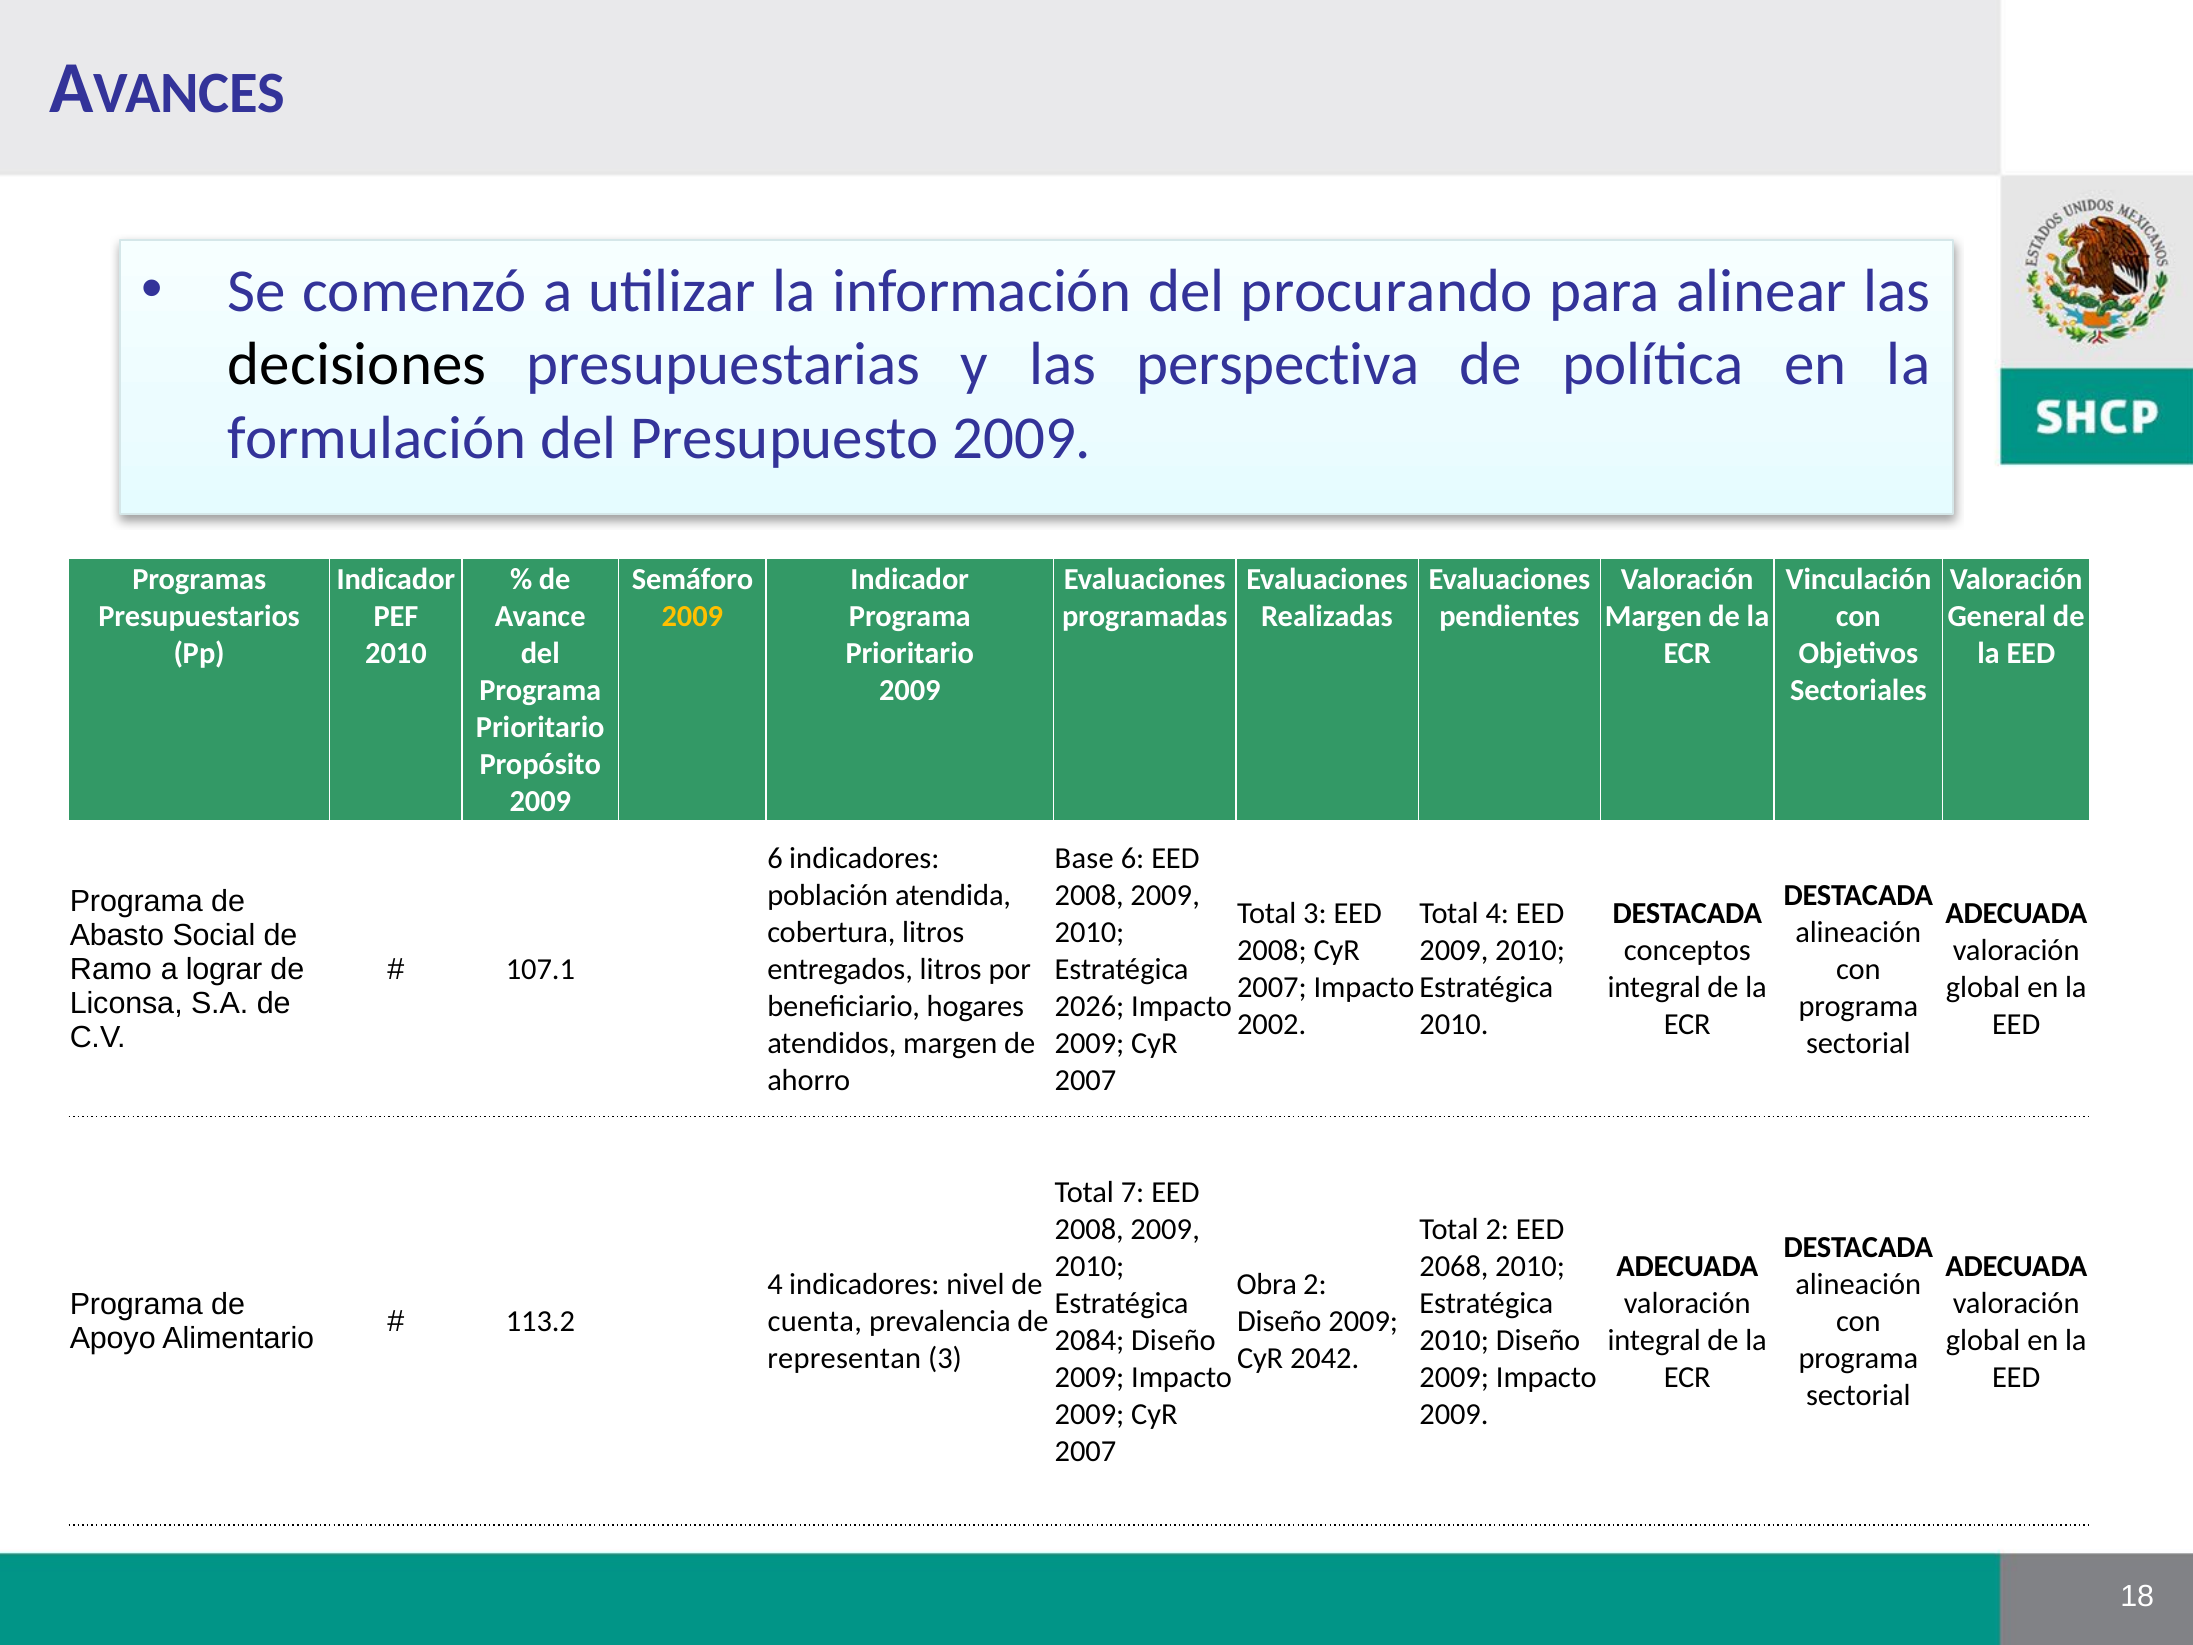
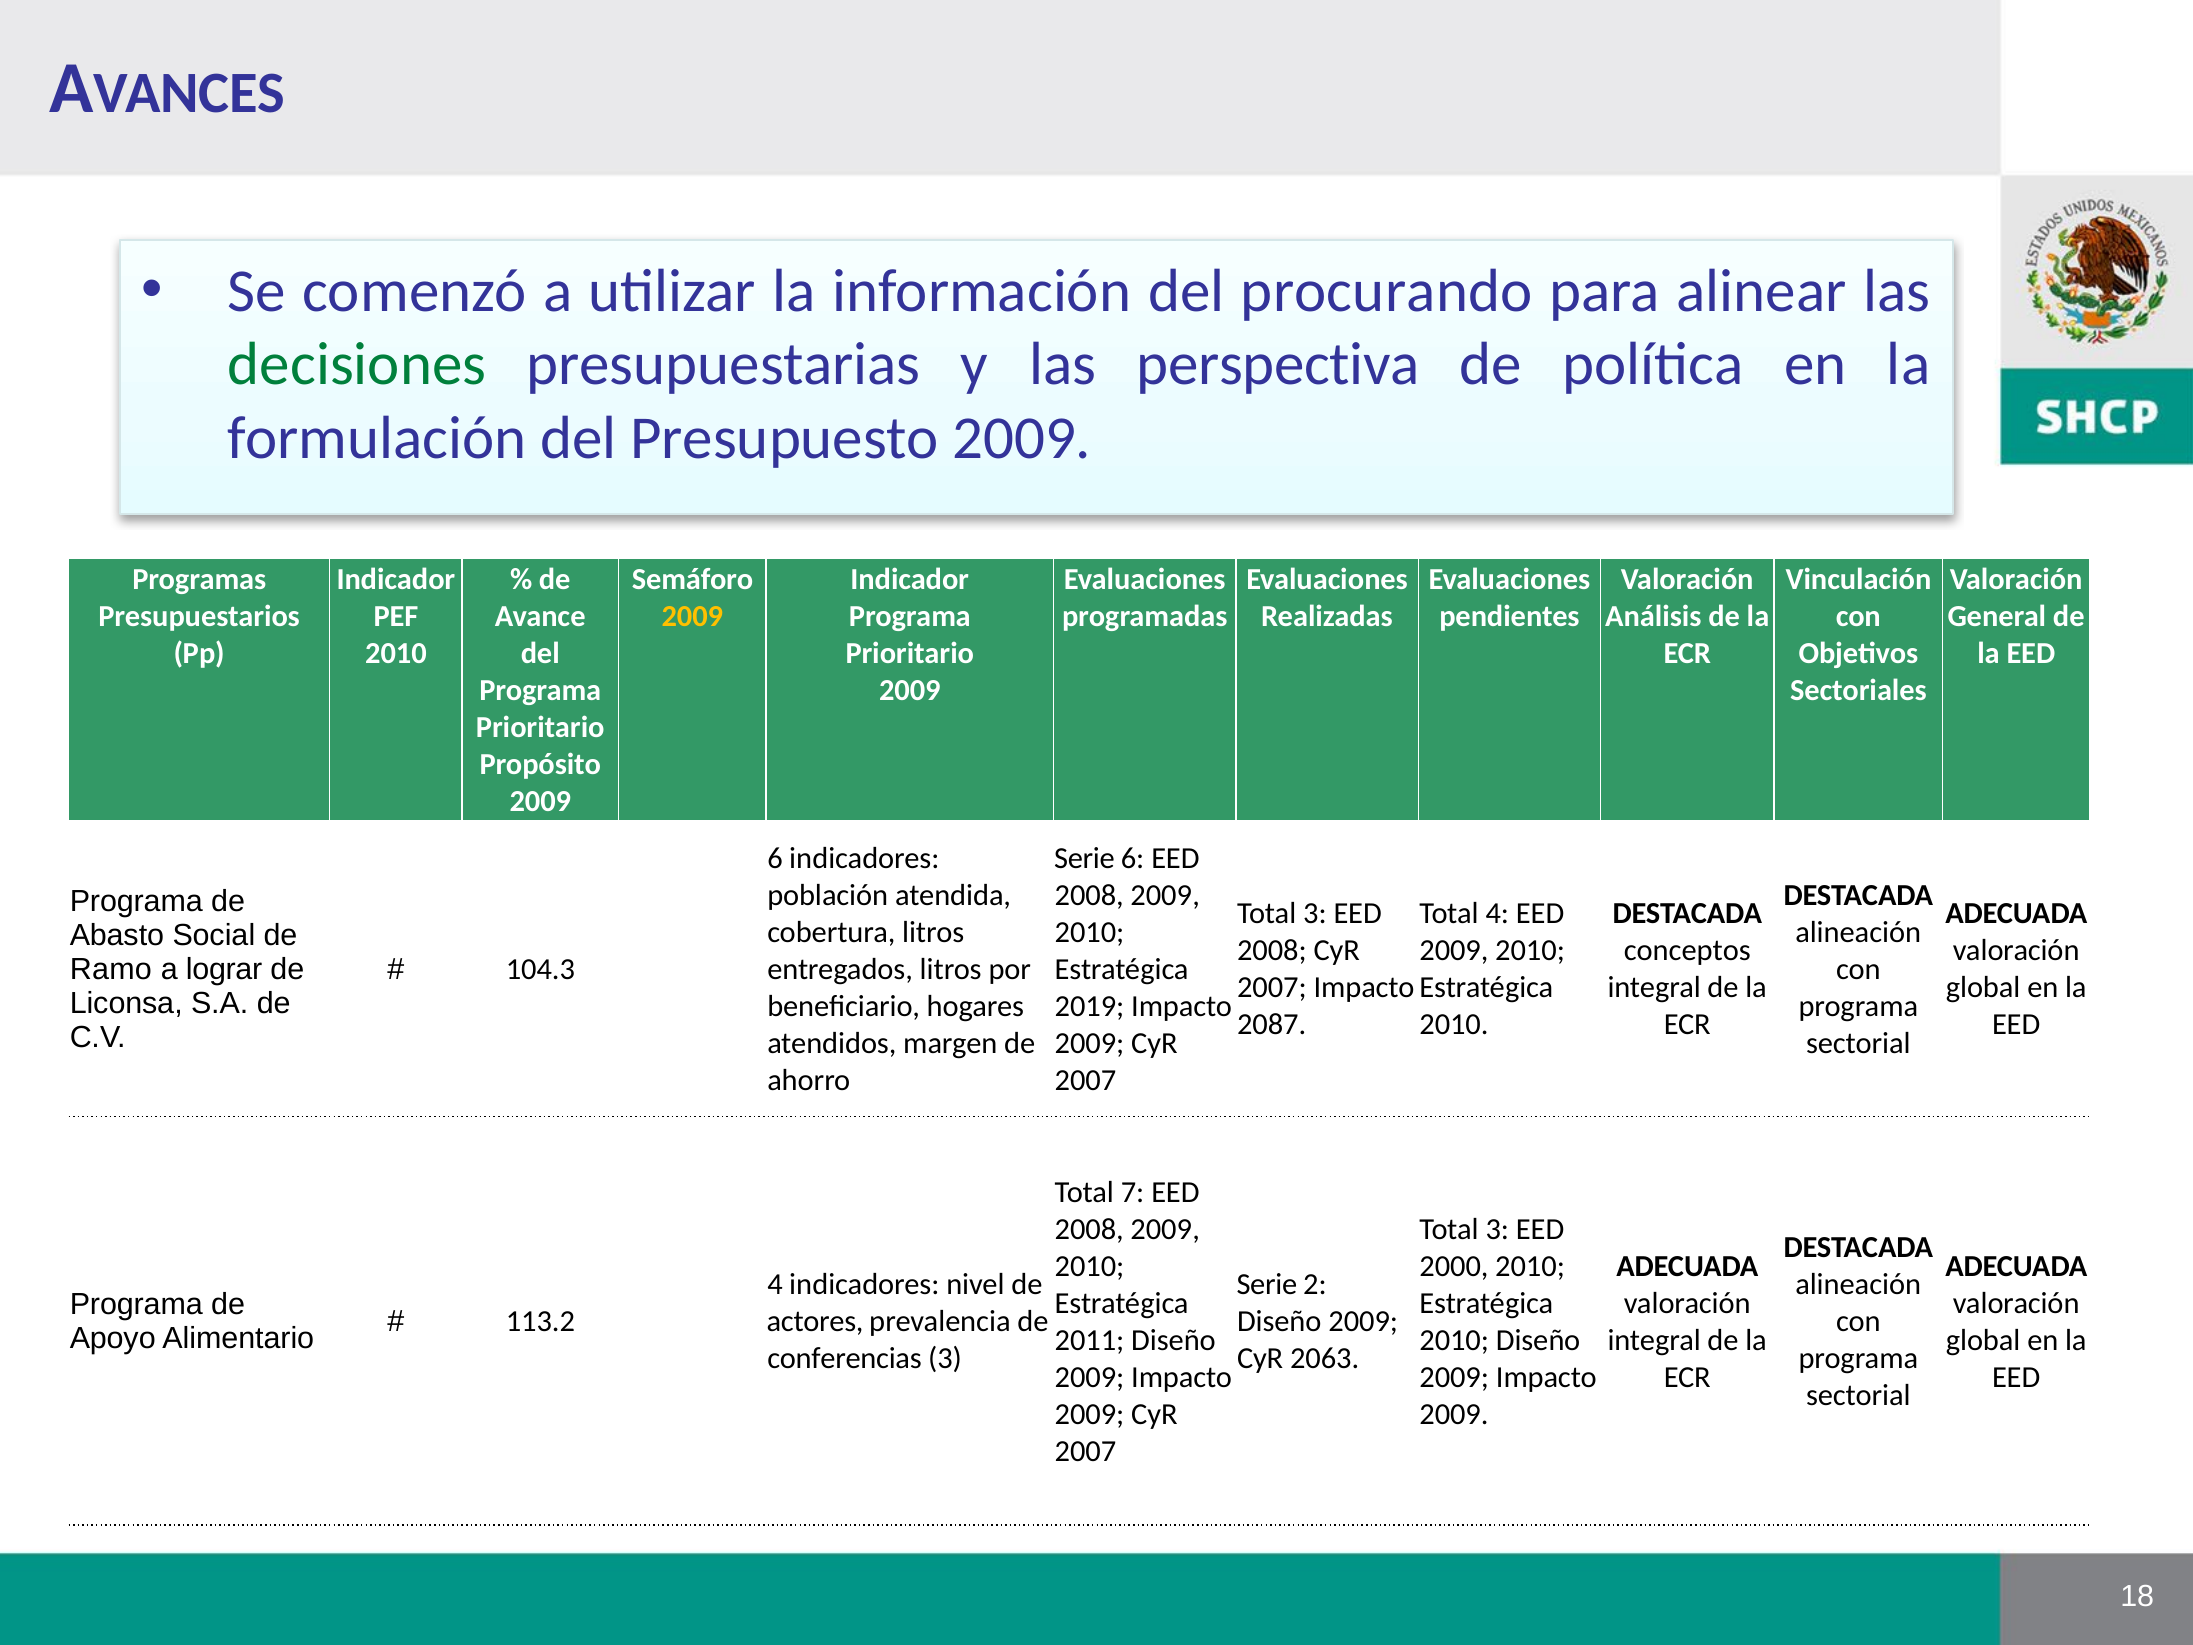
decisiones colour: black -> green
Margen at (1654, 616): Margen -> Análisis
Base at (1084, 858): Base -> Serie
107.1: 107.1 -> 104.3
2026: 2026 -> 2019
2002: 2002 -> 2087
2 at (1497, 1229): 2 -> 3
2068: 2068 -> 2000
Obra at (1267, 1285): Obra -> Serie
cuenta: cuenta -> actores
2084: 2084 -> 2011
representan: representan -> conferencias
2042: 2042 -> 2063
